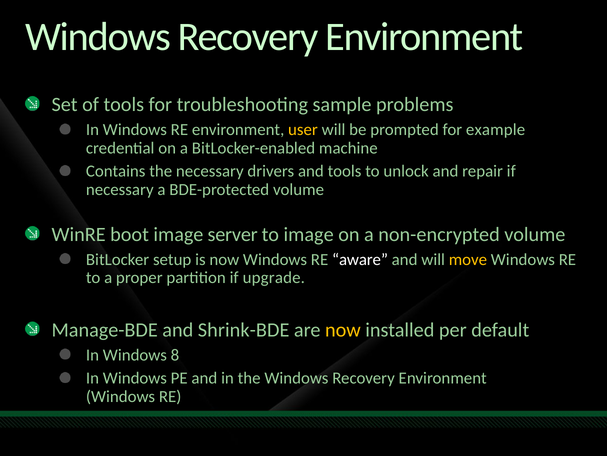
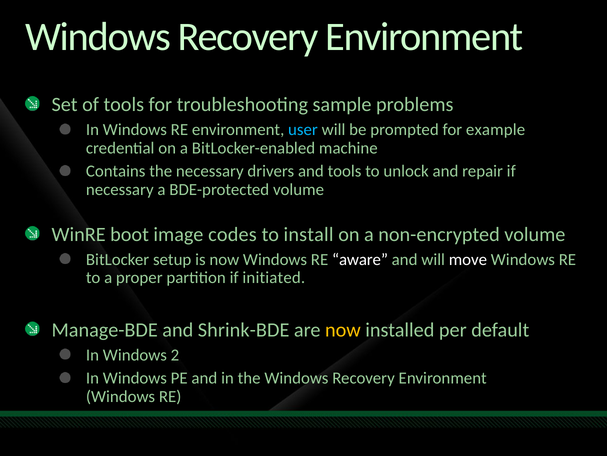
user colour: yellow -> light blue
server: server -> codes
to image: image -> install
move colour: yellow -> white
upgrade: upgrade -> initiated
8: 8 -> 2
